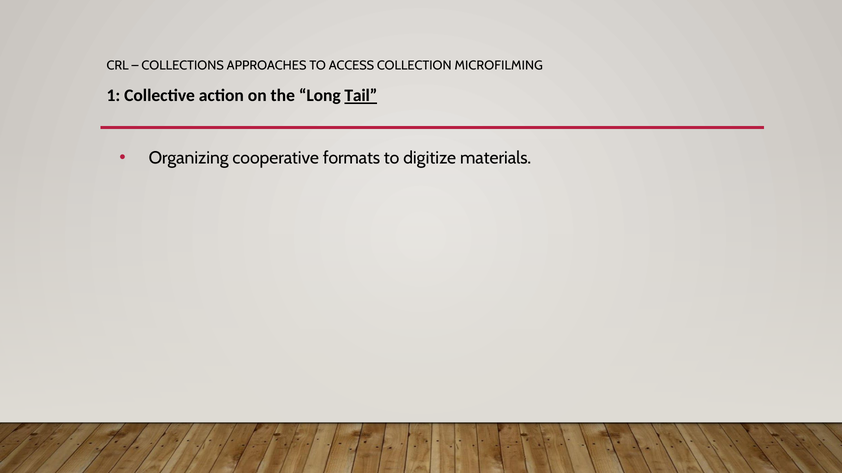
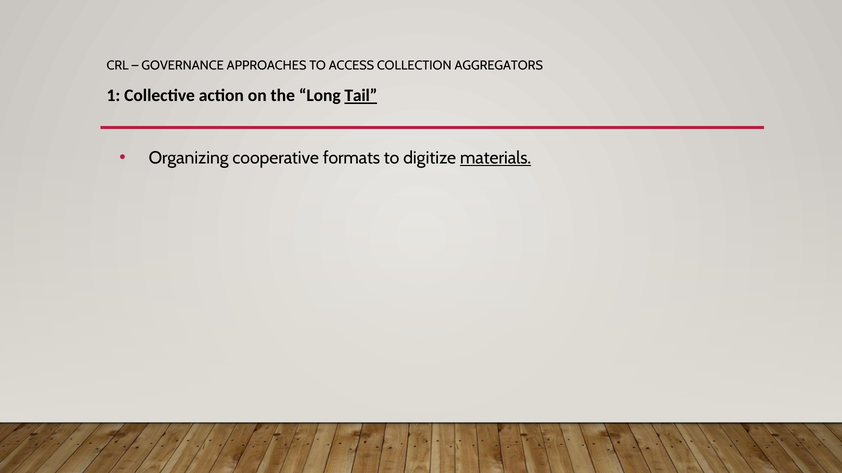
COLLECTIONS: COLLECTIONS -> GOVERNANCE
MICROFILMING: MICROFILMING -> AGGREGATORS
materials underline: none -> present
